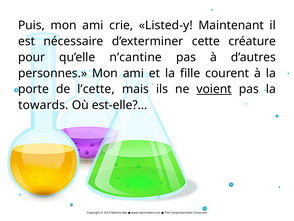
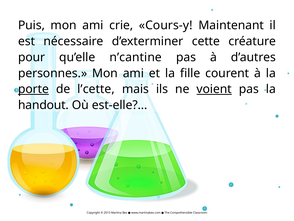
Listed-y: Listed-y -> Cours-y
porte underline: none -> present
towards: towards -> handout
